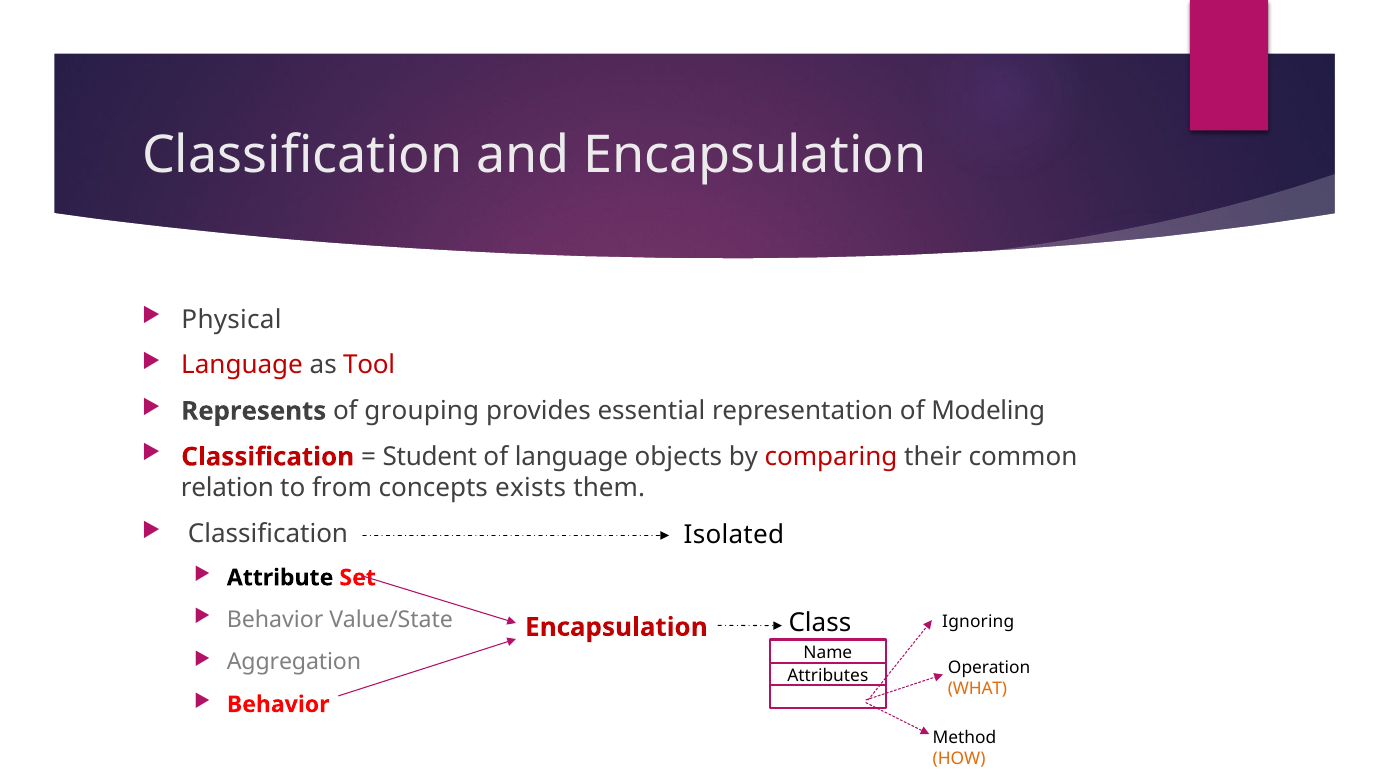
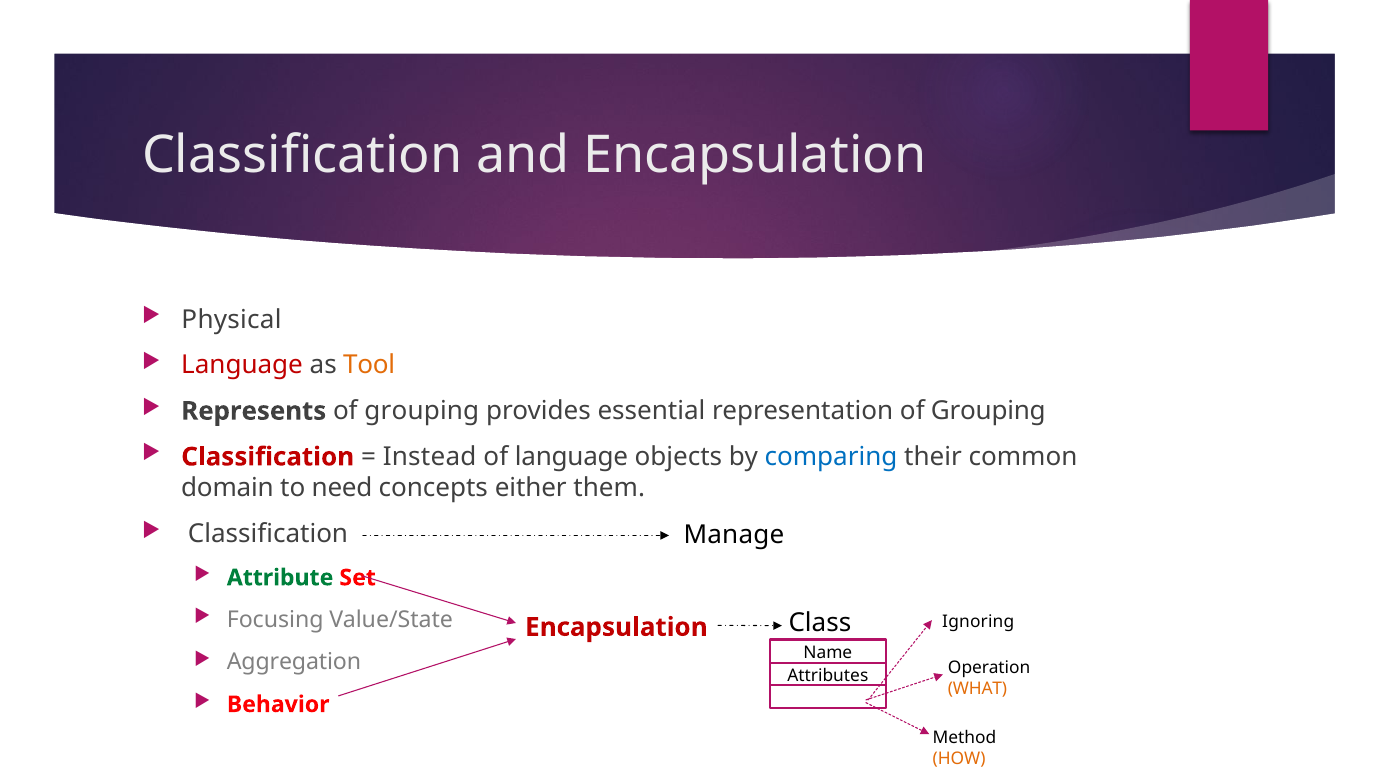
Tool colour: red -> orange
representation of Modeling: Modeling -> Grouping
Student: Student -> Instead
comparing colour: red -> blue
relation: relation -> domain
from: from -> need
exists: exists -> either
Isolated: Isolated -> Manage
Attribute colour: black -> green
Behavior at (275, 620): Behavior -> Focusing
